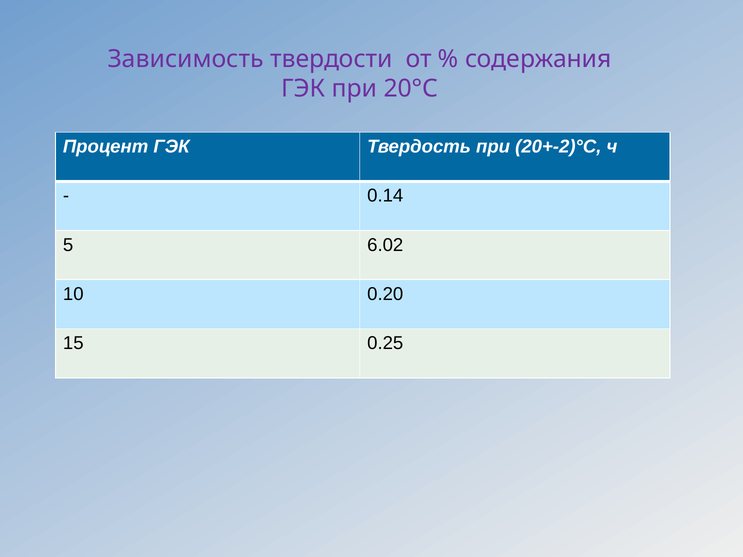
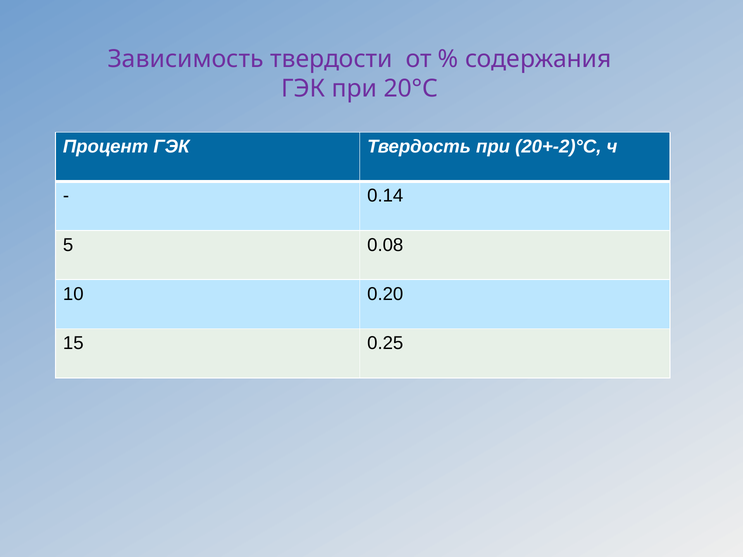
6.02: 6.02 -> 0.08
